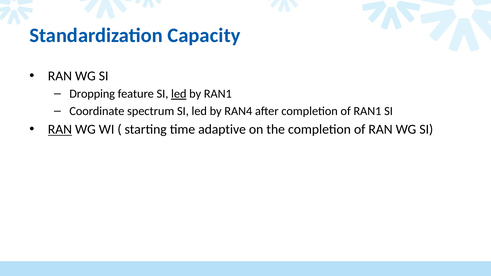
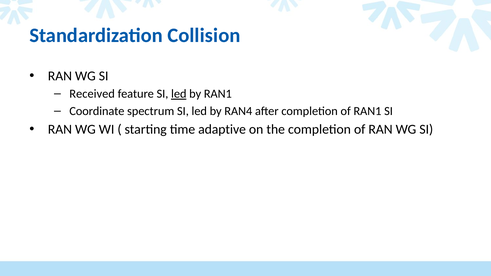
Capacity: Capacity -> Collision
Dropping: Dropping -> Received
RAN at (60, 130) underline: present -> none
